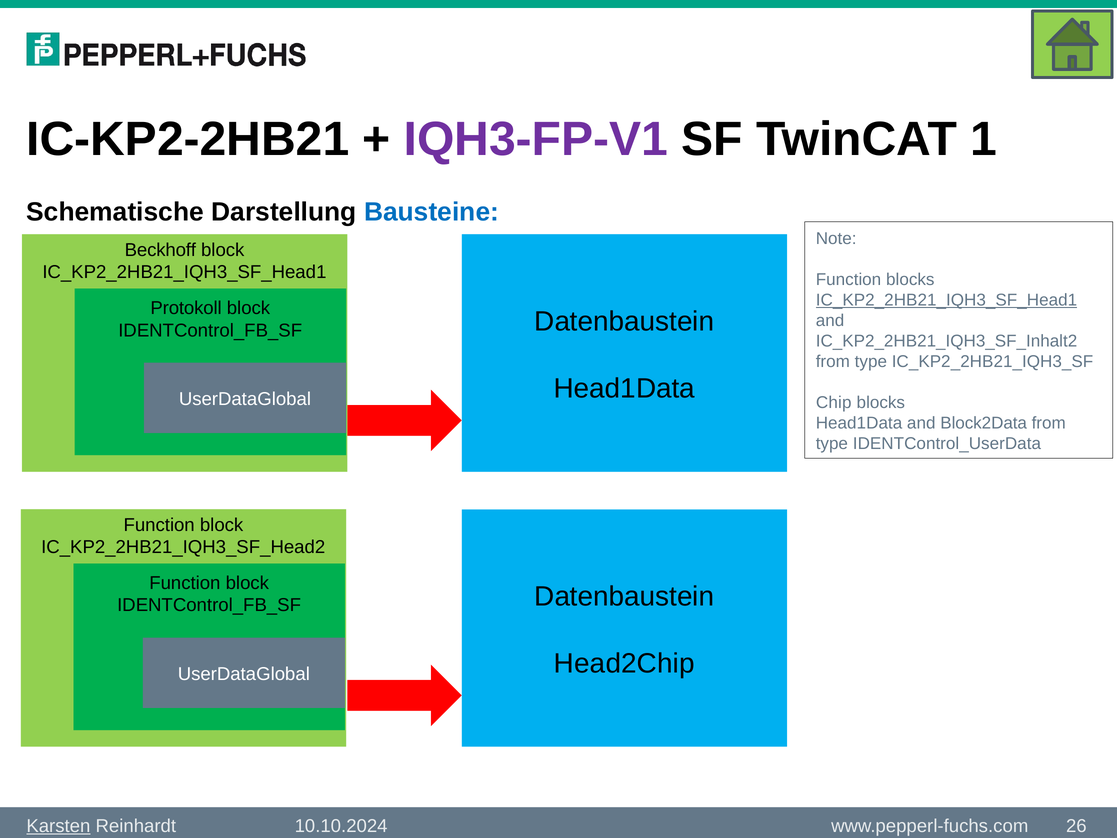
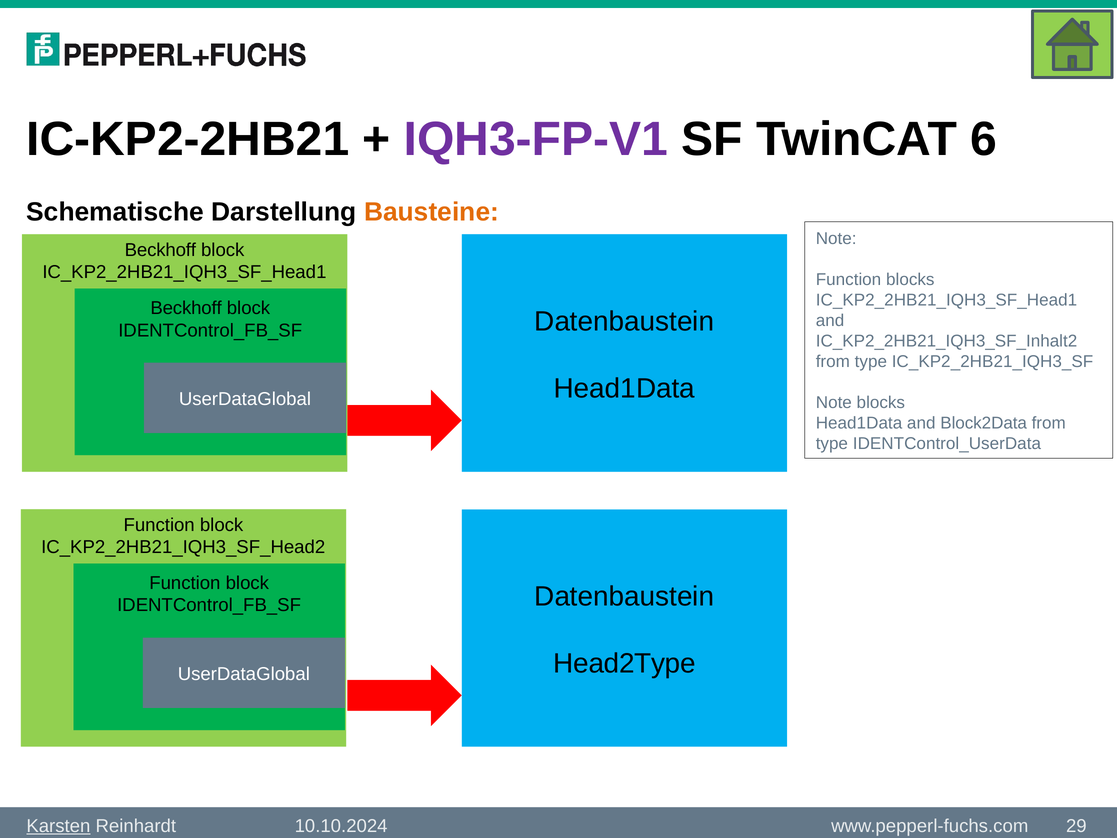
1: 1 -> 6
Bausteine colour: blue -> orange
IC_KP2_2HB21_IQH3_SF_Head1 at (947, 300) underline: present -> none
Protokoll at (186, 308): Protokoll -> Beckhoff
Chip at (834, 402): Chip -> Note
Head2Chip: Head2Chip -> Head2Type
26: 26 -> 29
